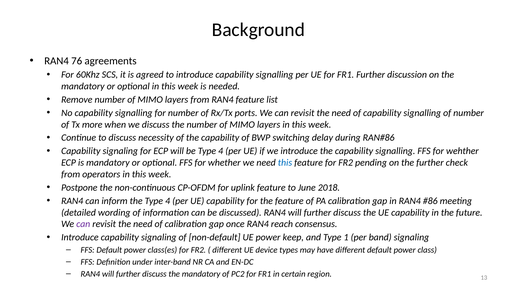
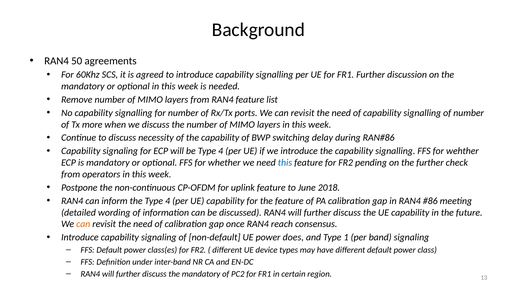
76: 76 -> 50
can at (83, 224) colour: purple -> orange
keep: keep -> does
